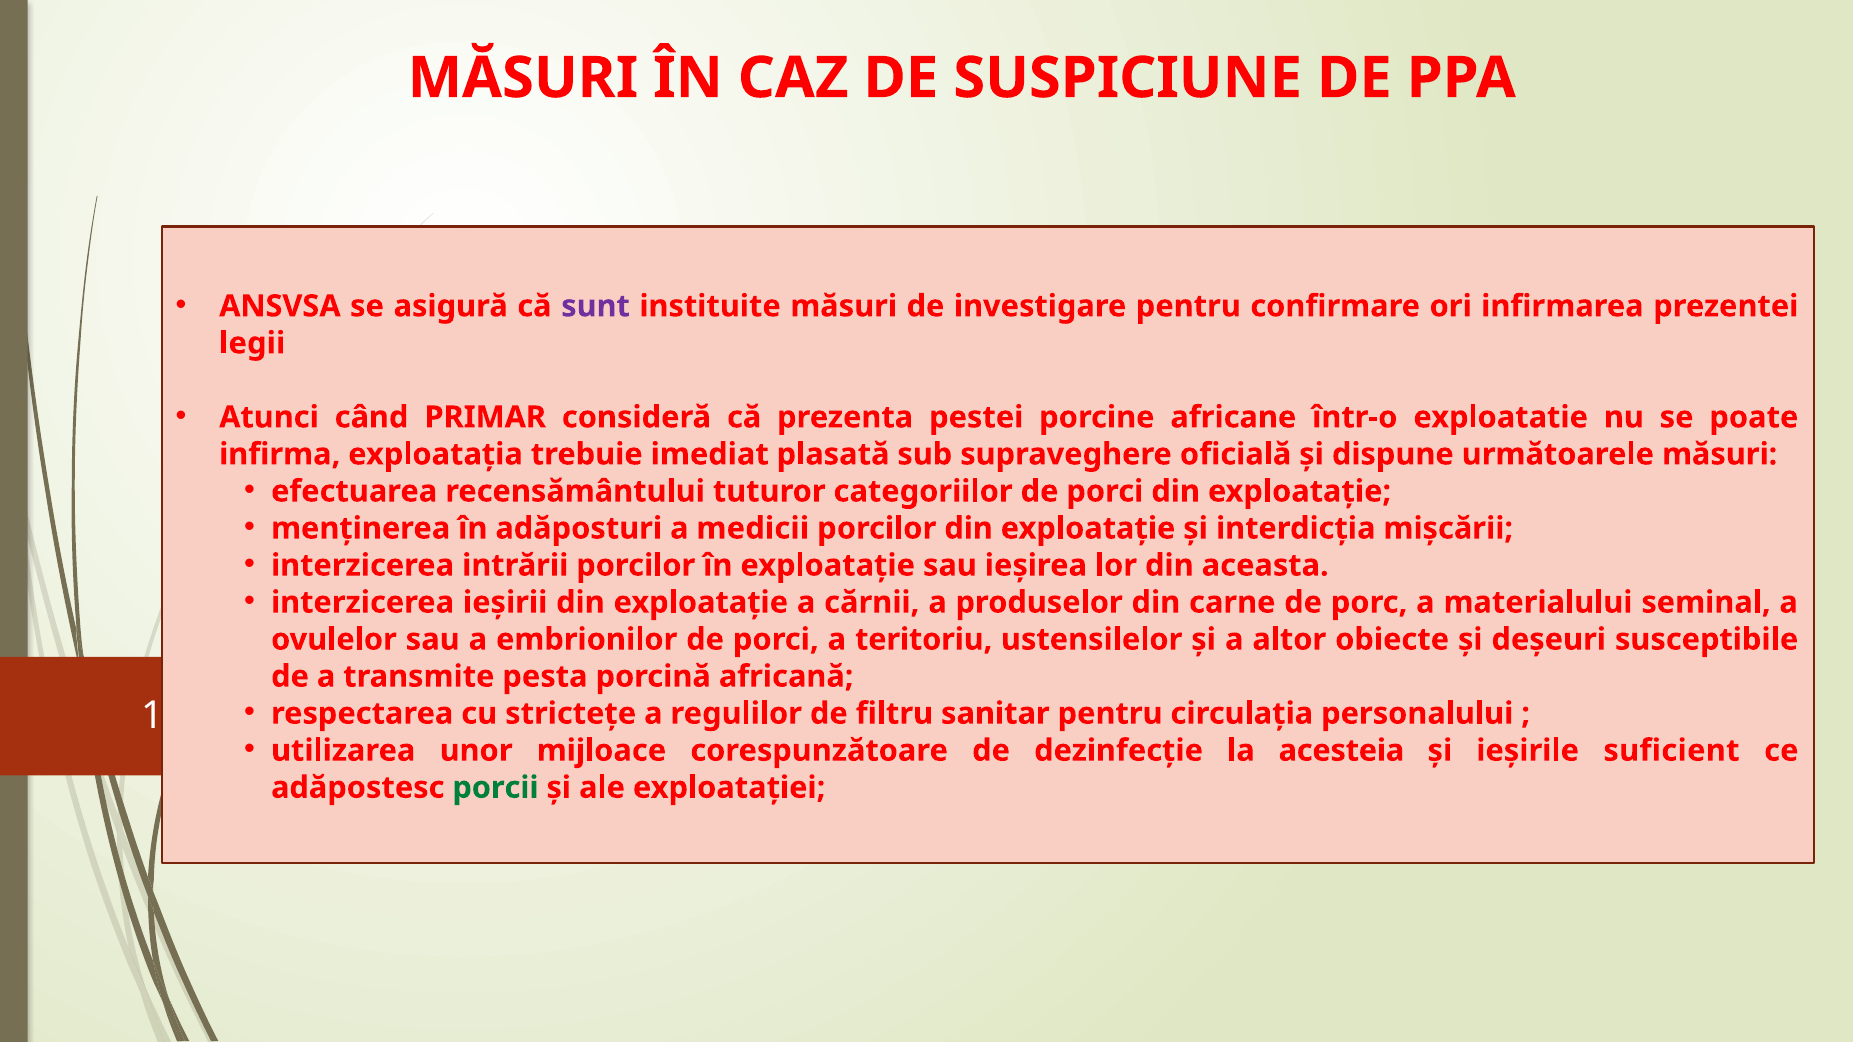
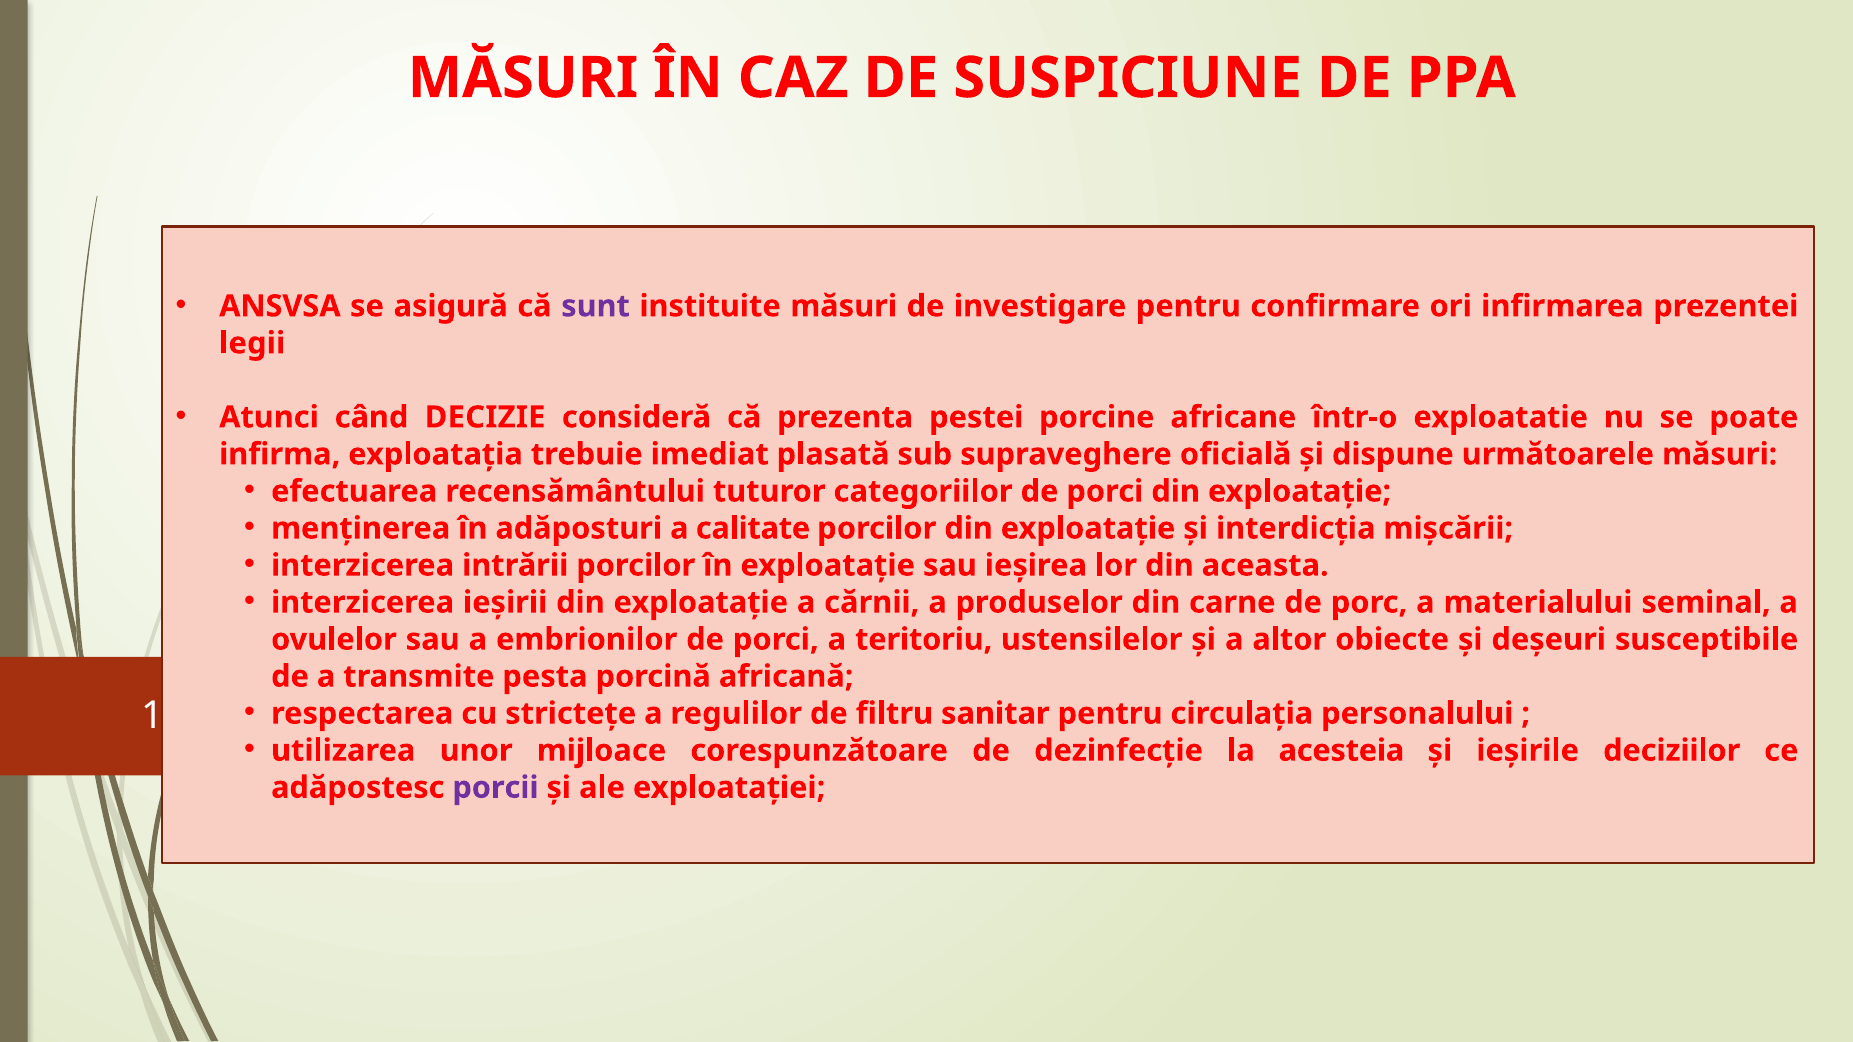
PRIMAR: PRIMAR -> DECIZIE
medicii: medicii -> calitate
suficient: suficient -> deciziilor
porcii colour: green -> purple
